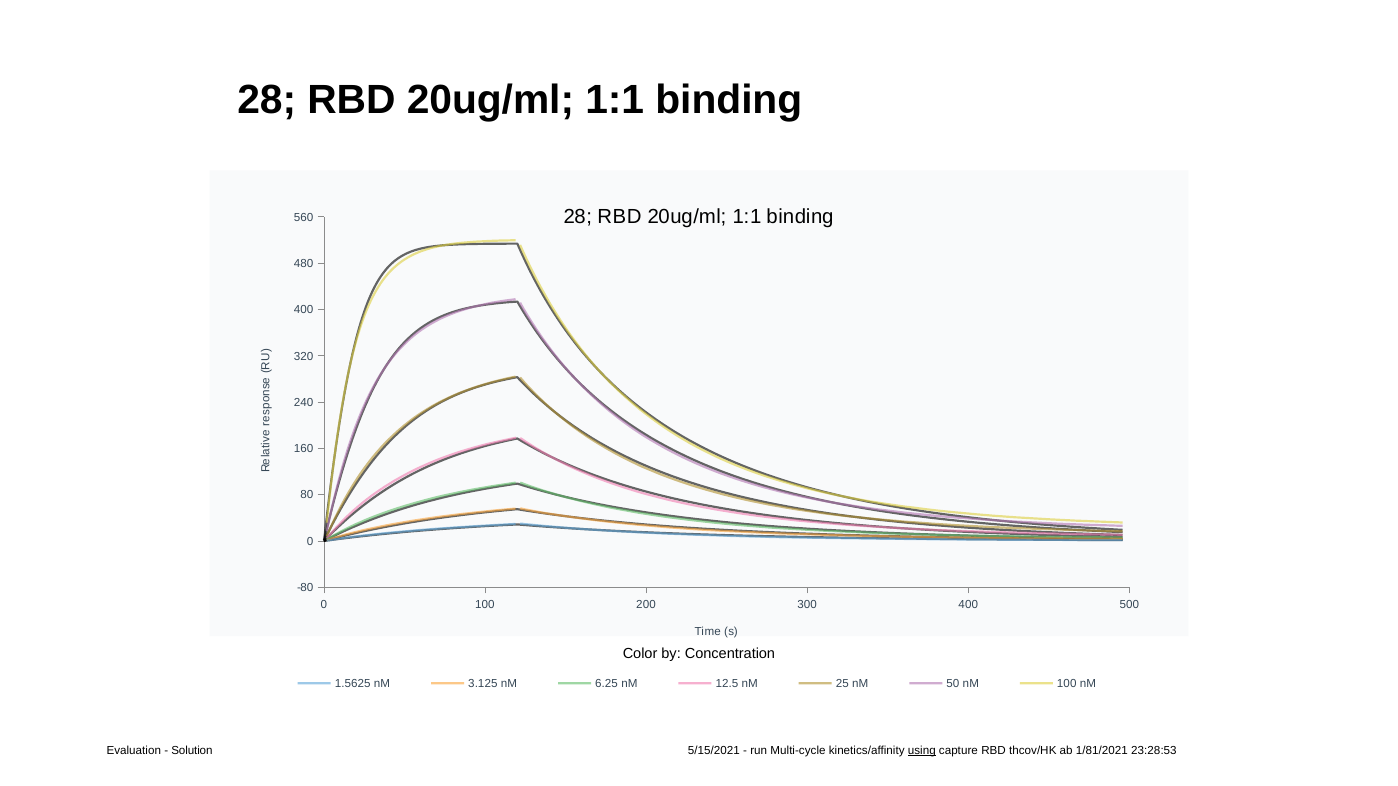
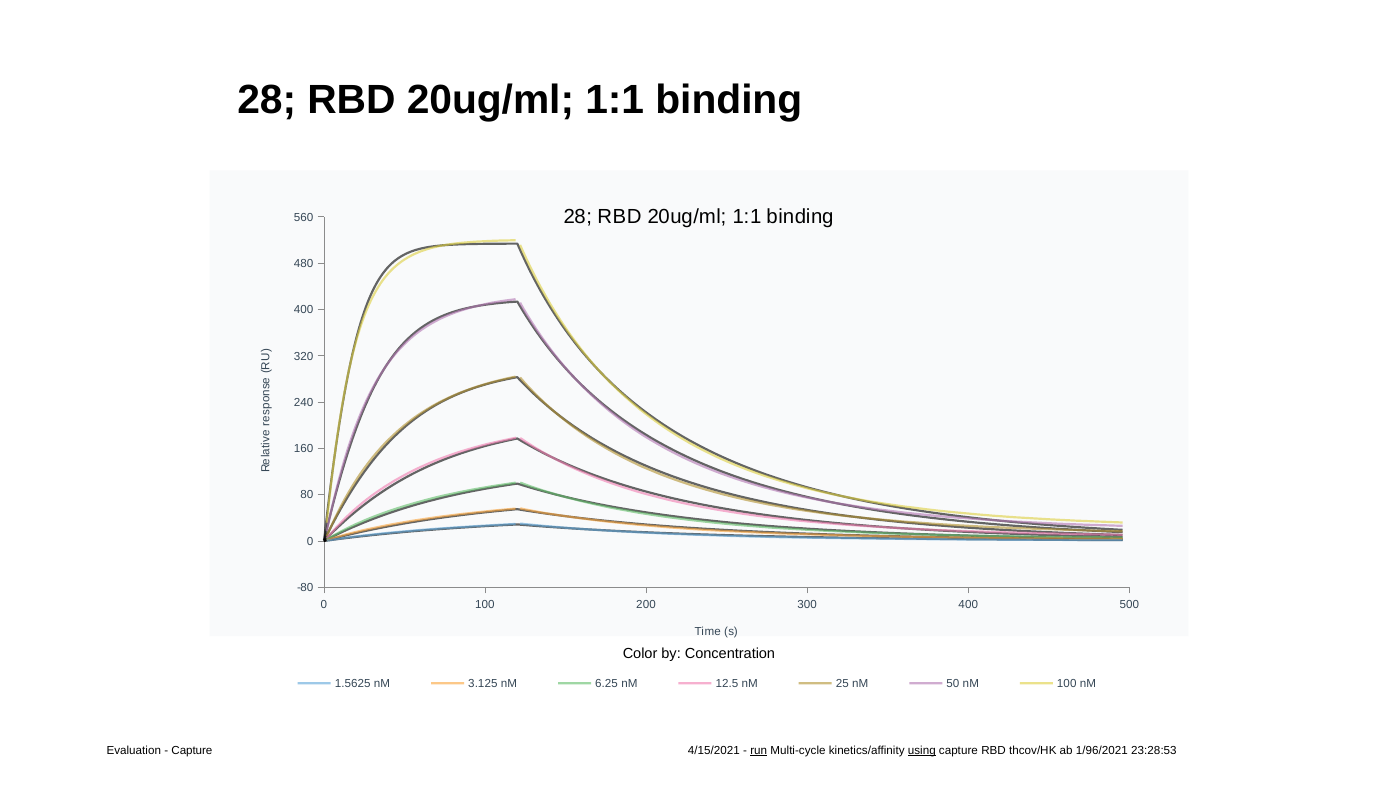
Solution at (192, 751): Solution -> Capture
5/15/2021: 5/15/2021 -> 4/15/2021
run underline: none -> present
1/81/2021: 1/81/2021 -> 1/96/2021
